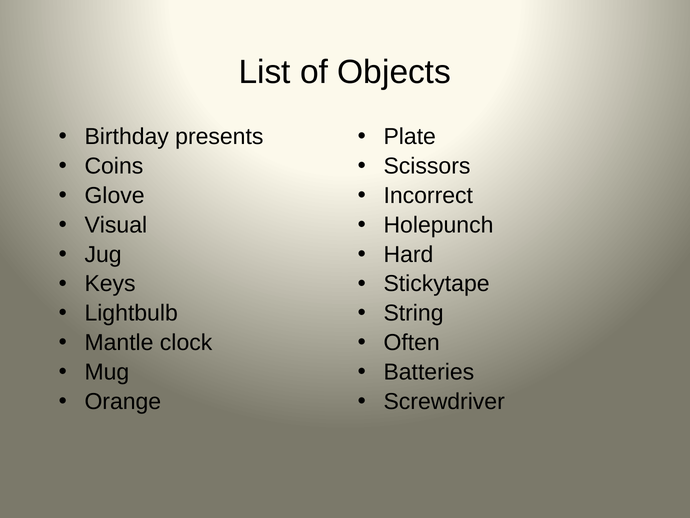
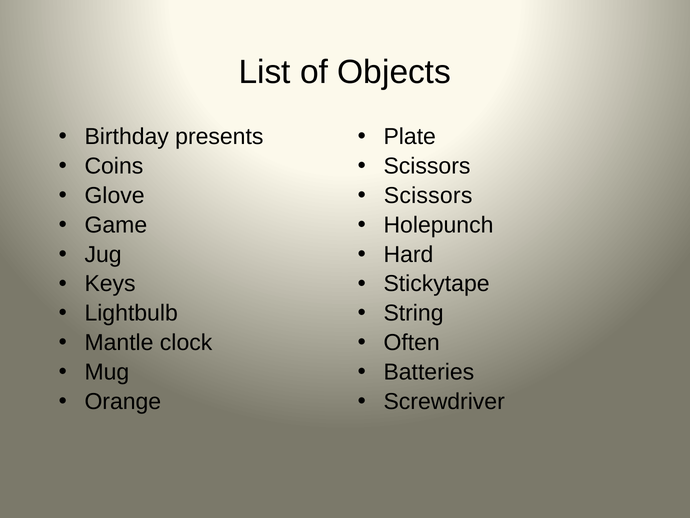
Incorrect at (428, 195): Incorrect -> Scissors
Visual: Visual -> Game
